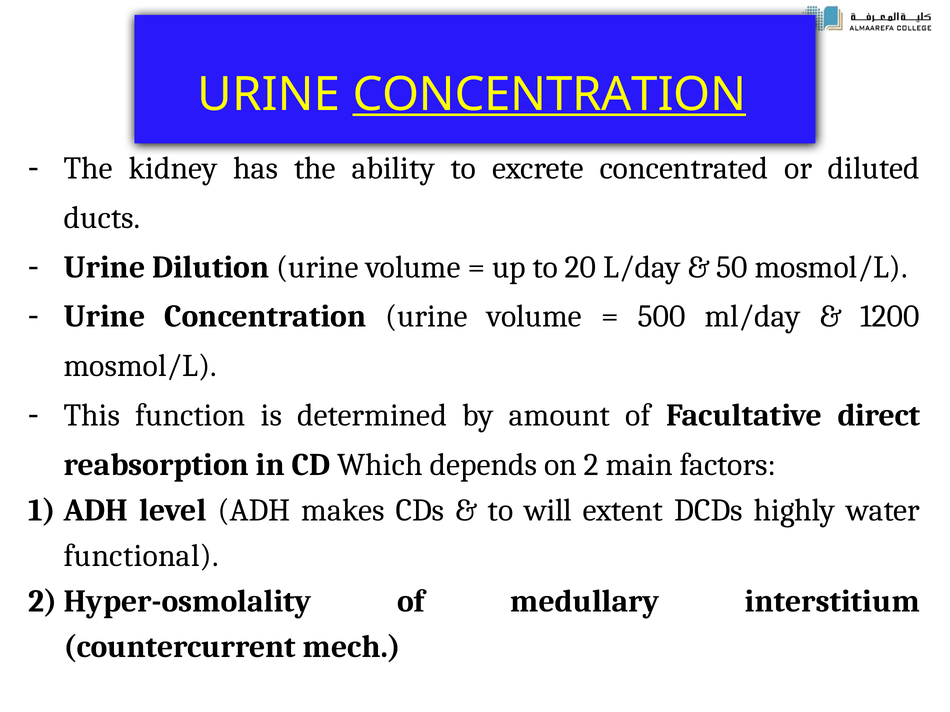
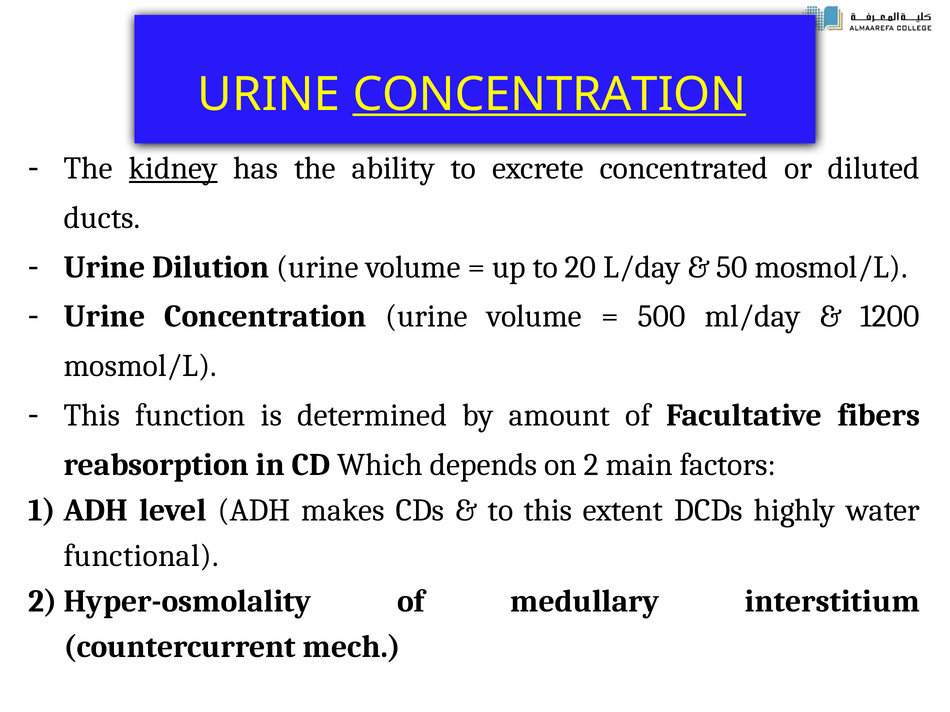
kidney underline: none -> present
direct: direct -> fibers
to will: will -> this
